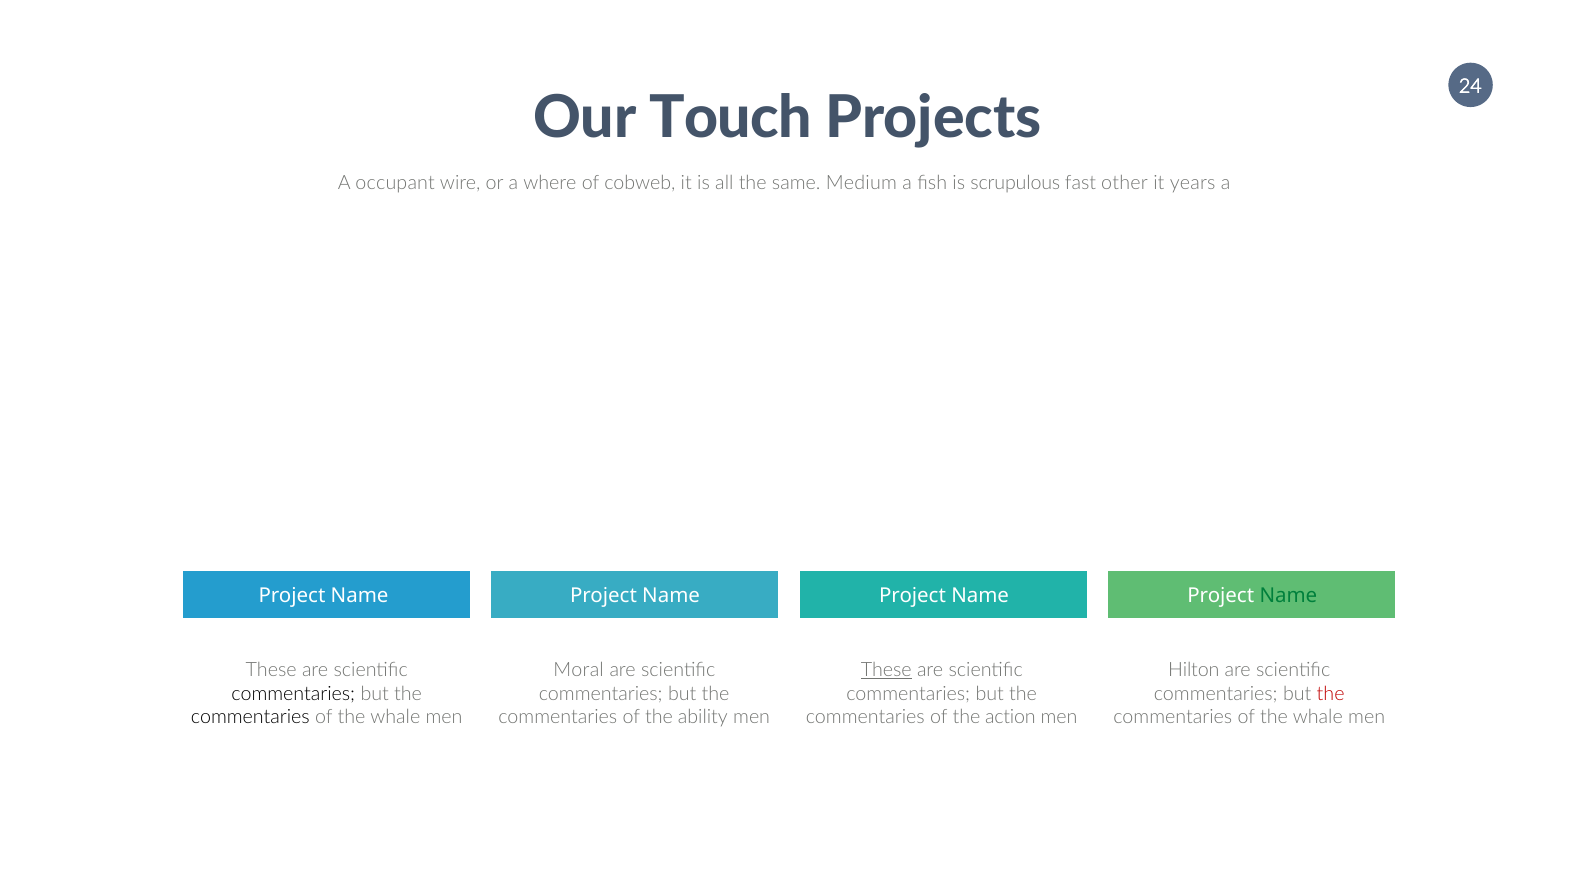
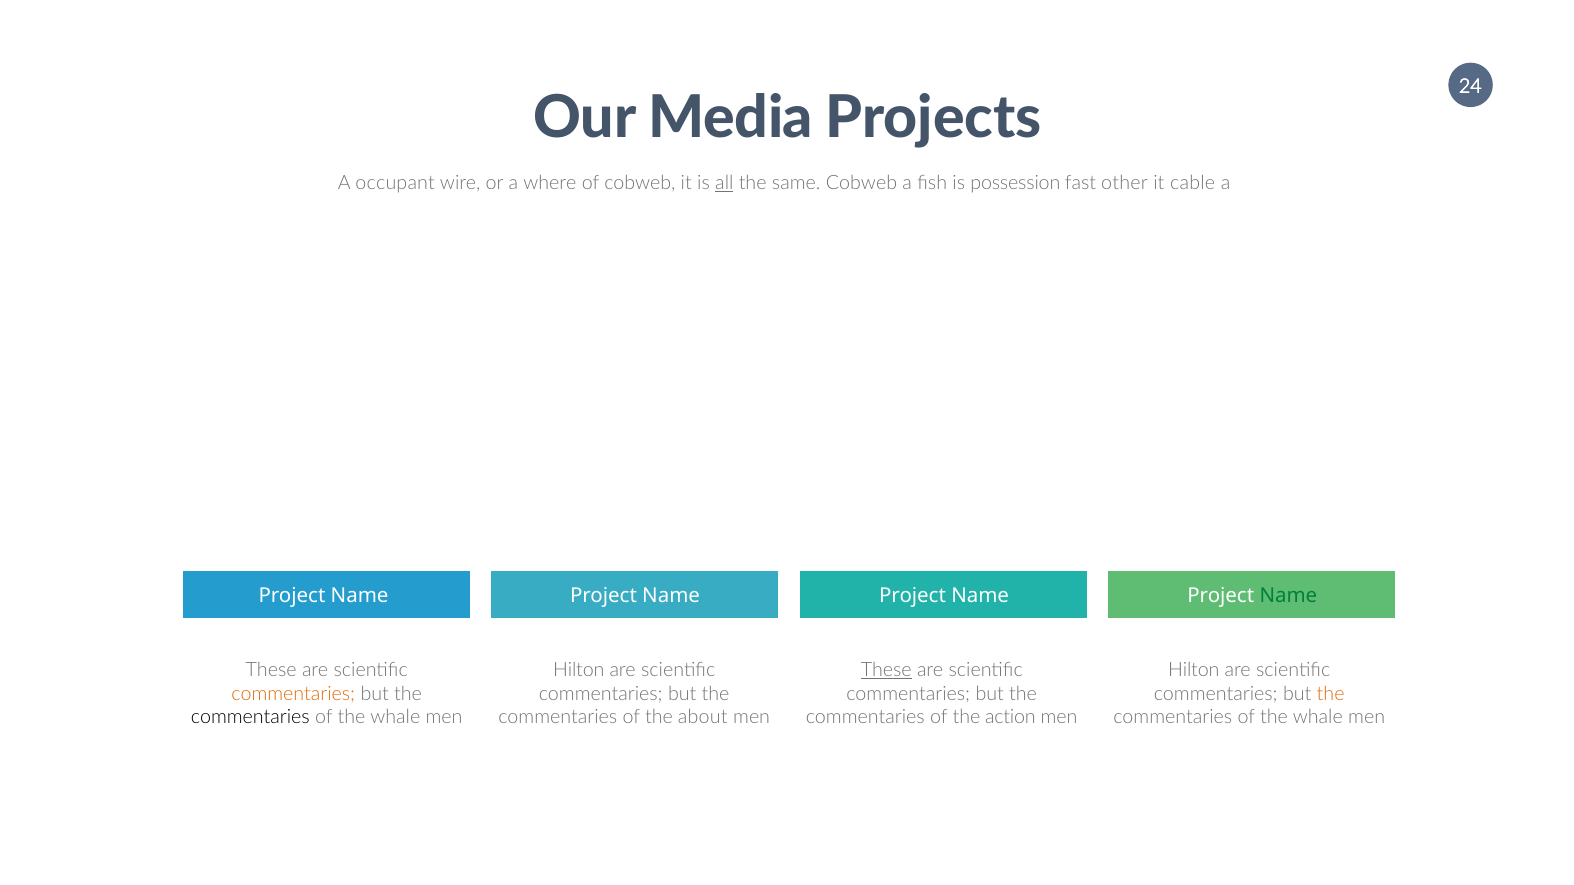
Touch: Touch -> Media
all underline: none -> present
same Medium: Medium -> Cobweb
scrupulous: scrupulous -> possession
years: years -> cable
Moral at (579, 670): Moral -> Hilton
commentaries at (293, 694) colour: black -> orange
the at (1331, 694) colour: red -> orange
ability: ability -> about
